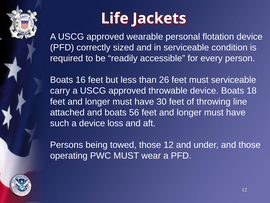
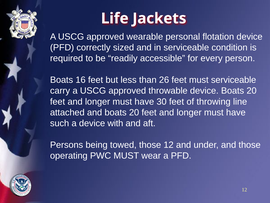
device Boats 18: 18 -> 20
and boats 56: 56 -> 20
loss: loss -> with
